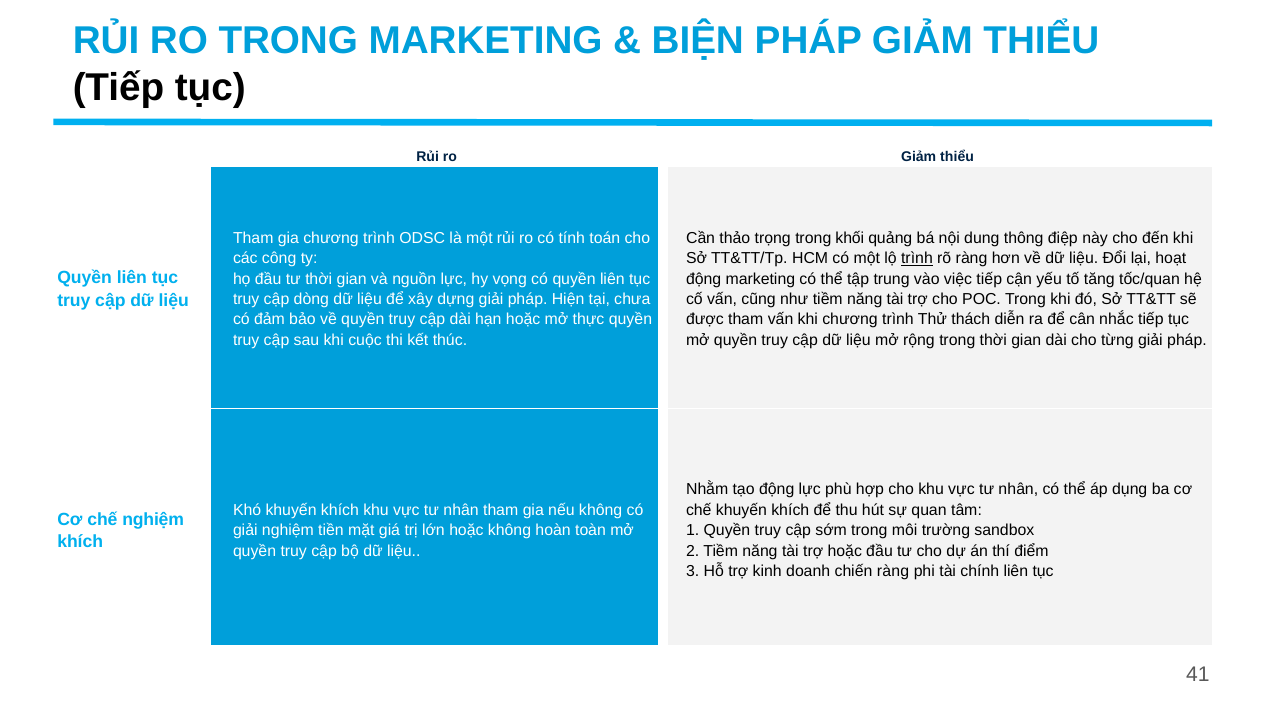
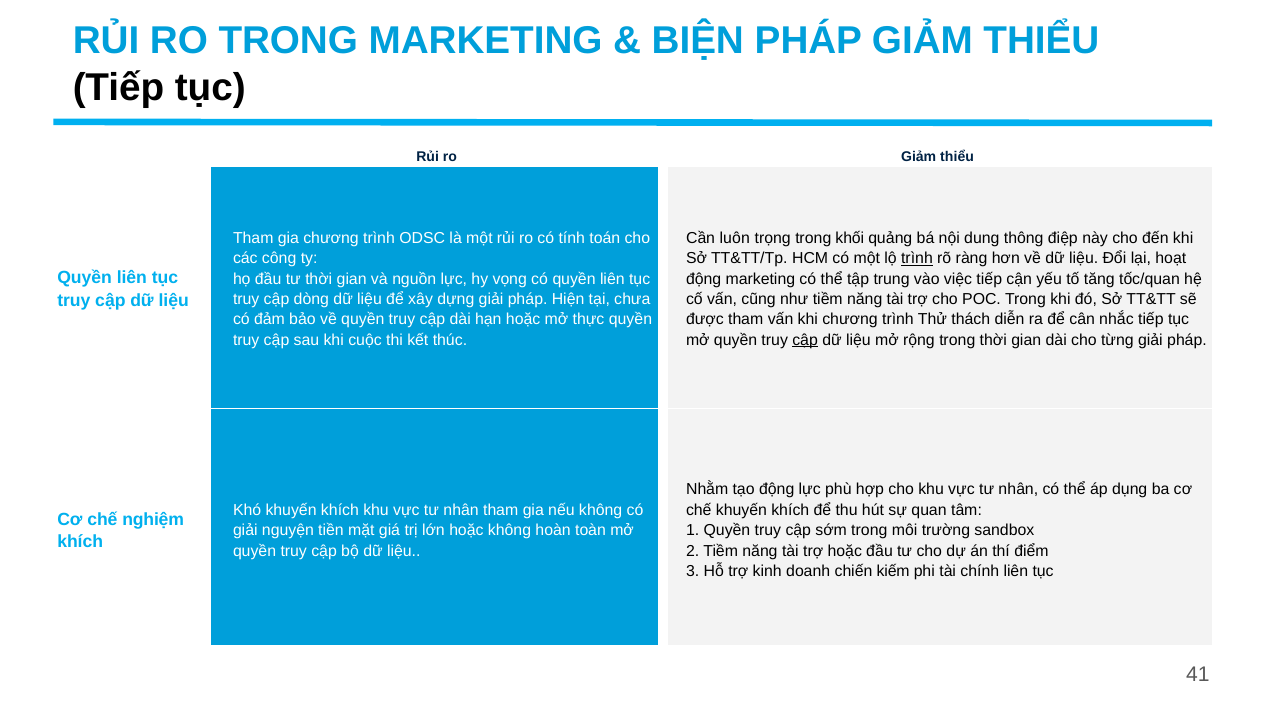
thảo: thảo -> luôn
cập at (805, 340) underline: none -> present
giải nghiệm: nghiệm -> nguyện
chiến ràng: ràng -> kiếm
